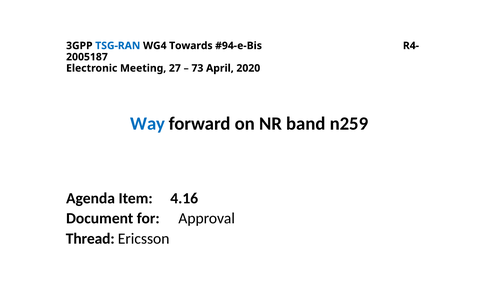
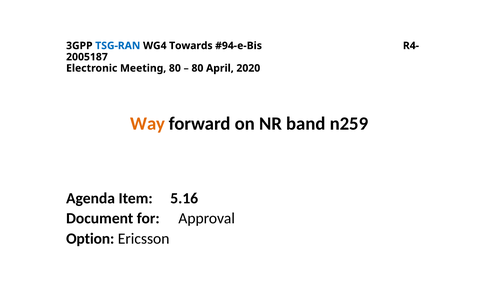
Meeting 27: 27 -> 80
73 at (197, 68): 73 -> 80
Way colour: blue -> orange
4.16: 4.16 -> 5.16
Thread: Thread -> Option
